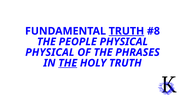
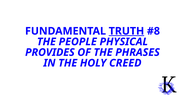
PHYSICAL at (50, 52): PHYSICAL -> PROVIDES
THE at (68, 63) underline: present -> none
HOLY TRUTH: TRUTH -> CREED
